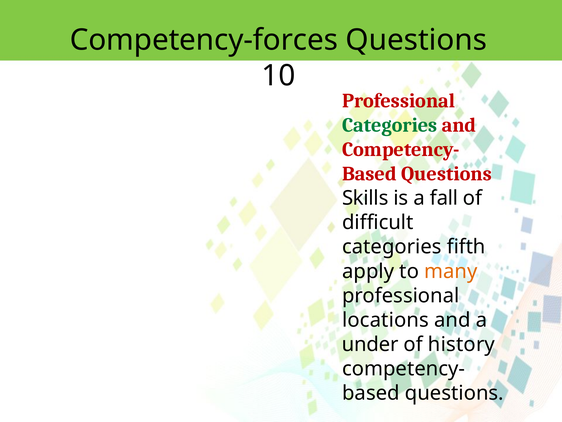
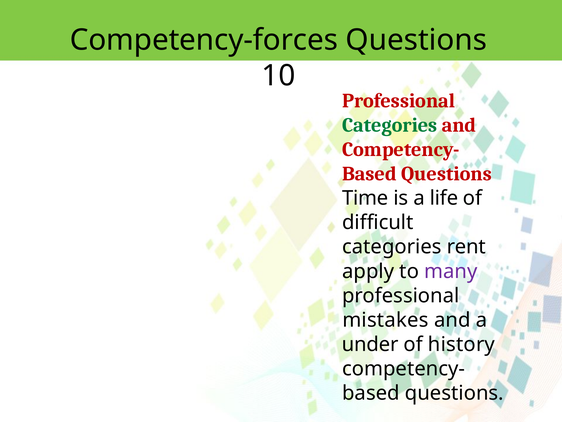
Skills: Skills -> Time
fall: fall -> life
fifth: fifth -> rent
many colour: orange -> purple
locations: locations -> mistakes
